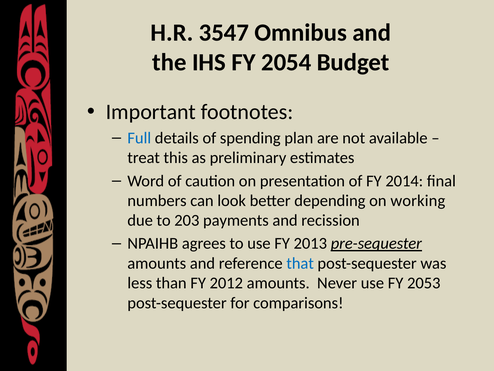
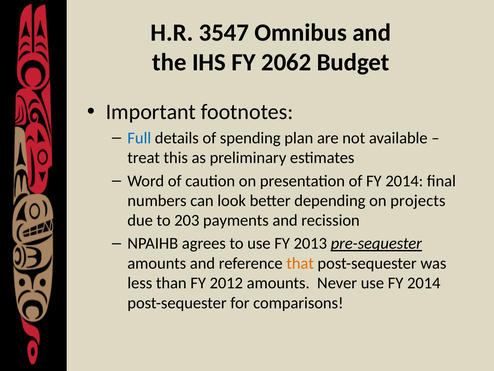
2054: 2054 -> 2062
working: working -> projects
that colour: blue -> orange
use FY 2053: 2053 -> 2014
